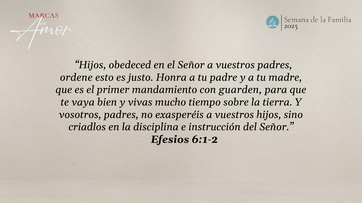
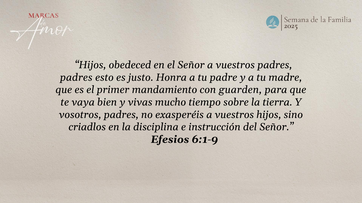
ordene at (76, 78): ordene -> padres
6:1-2: 6:1-2 -> 6:1-9
